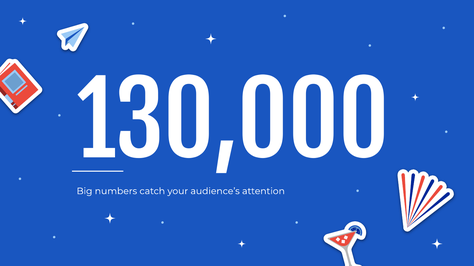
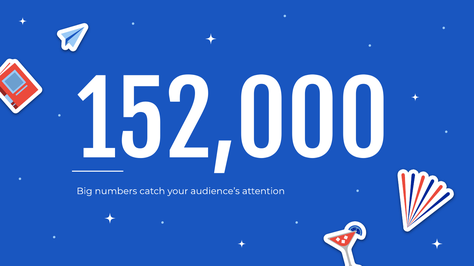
130,000: 130,000 -> 152,000
